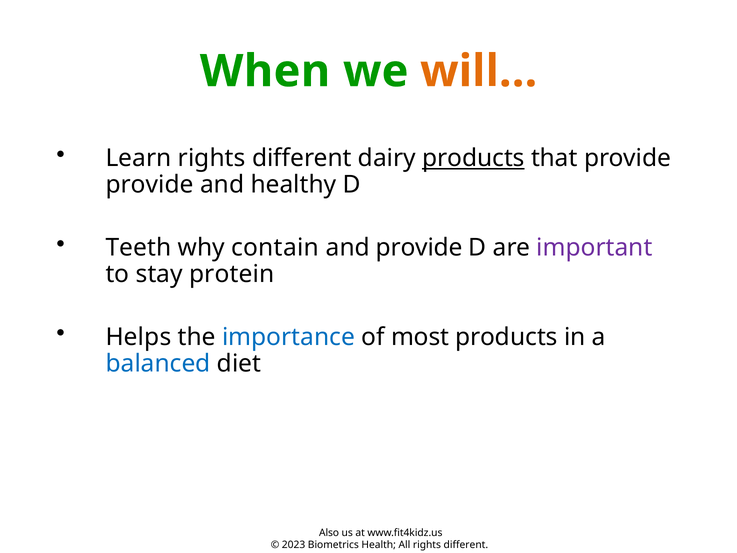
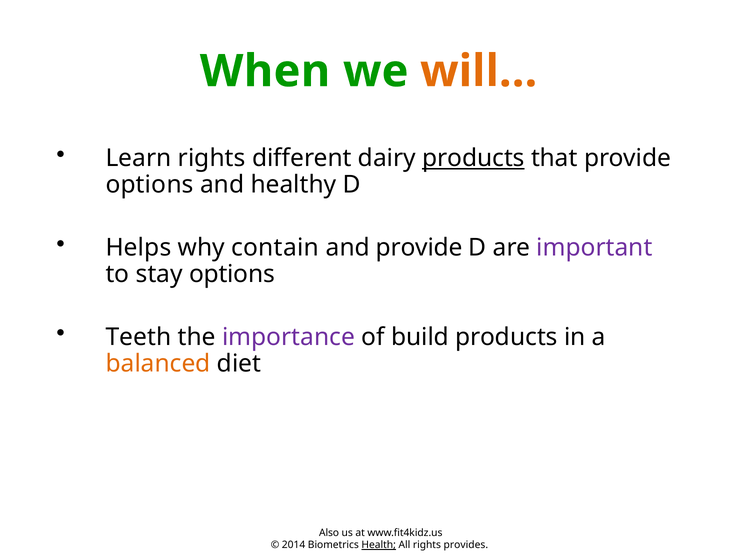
provide at (150, 185): provide -> options
Teeth: Teeth -> Helps
stay protein: protein -> options
Helps: Helps -> Teeth
importance colour: blue -> purple
most: most -> build
balanced colour: blue -> orange
2023: 2023 -> 2014
Health underline: none -> present
All rights different: different -> provides
